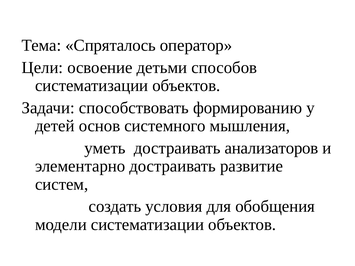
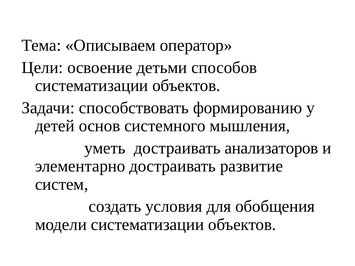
Спряталось: Спряталось -> Описываем
